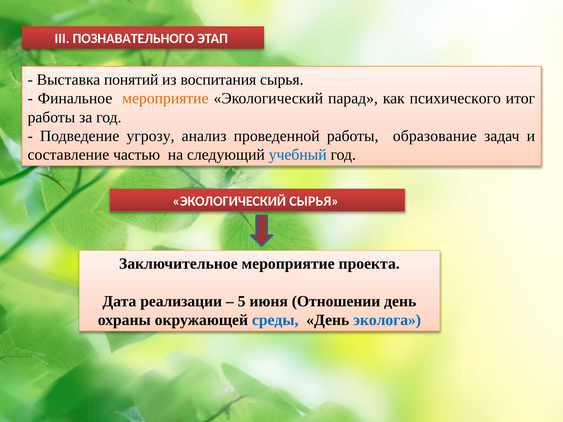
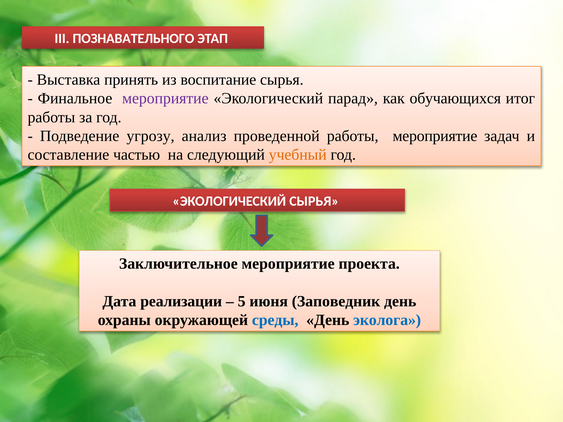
понятий: понятий -> принять
воспитания: воспитания -> воспитание
мероприятие at (165, 98) colour: orange -> purple
психического: психического -> обучающихся
работы образование: образование -> мероприятие
учебный colour: blue -> orange
Отношении: Отношении -> Заповедник
